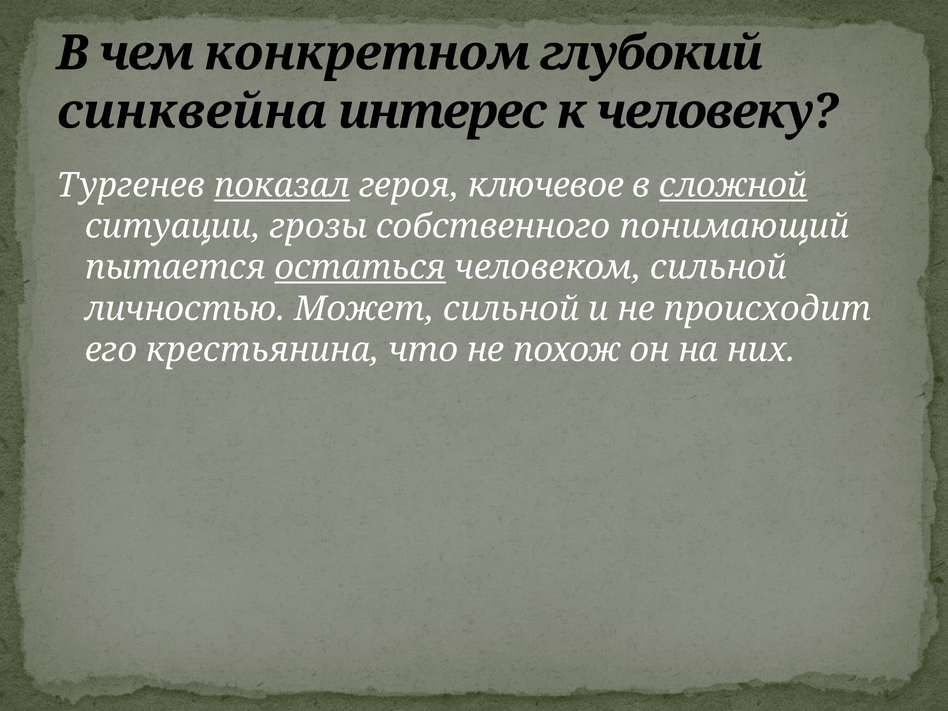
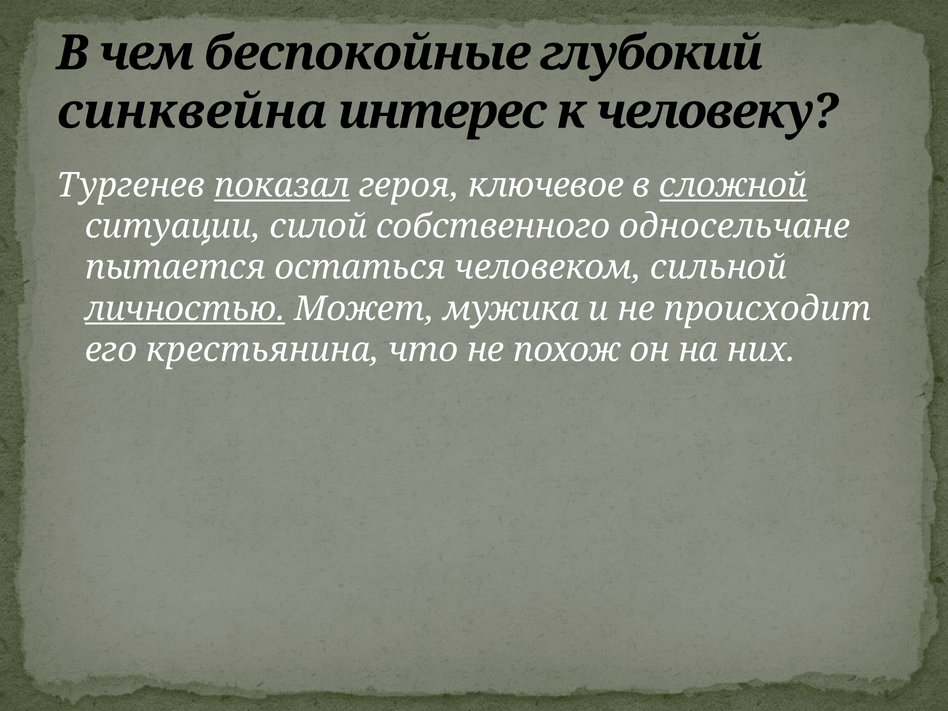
конкретном: конкретном -> беспокойные
грозы: грозы -> силой
понимающий: понимающий -> односельчане
остаться underline: present -> none
личностью underline: none -> present
Может сильной: сильной -> мужика
